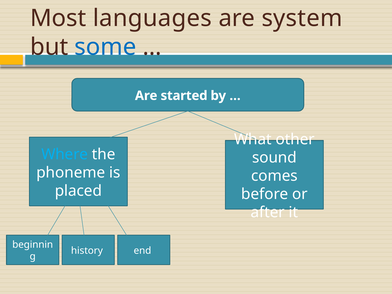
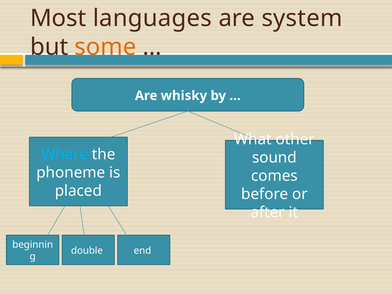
some colour: blue -> orange
started: started -> whisky
history: history -> double
